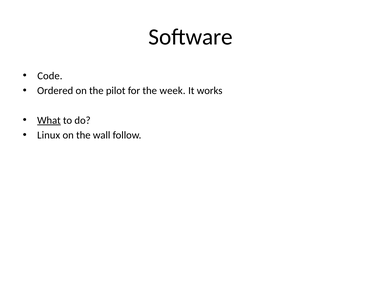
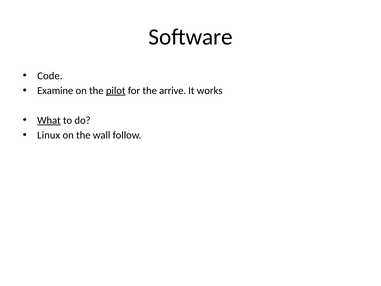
Ordered: Ordered -> Examine
pilot underline: none -> present
week: week -> arrive
